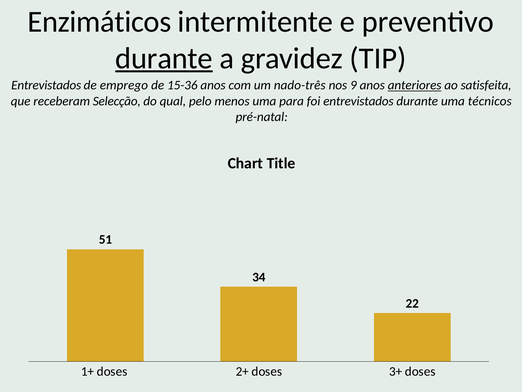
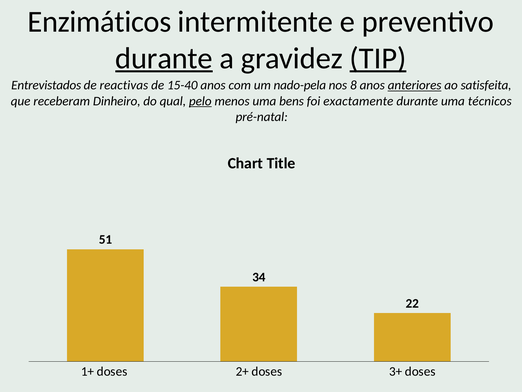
TIP underline: none -> present
emprego: emprego -> reactivas
15-36: 15-36 -> 15-40
nado-três: nado-três -> nado-pela
9: 9 -> 8
Selecção: Selecção -> Dinheiro
pelo underline: none -> present
para: para -> bens
foi entrevistados: entrevistados -> exactamente
